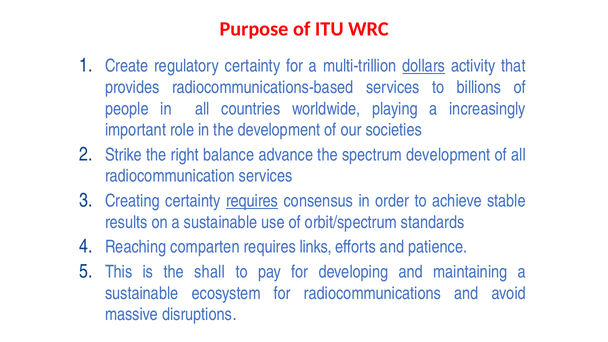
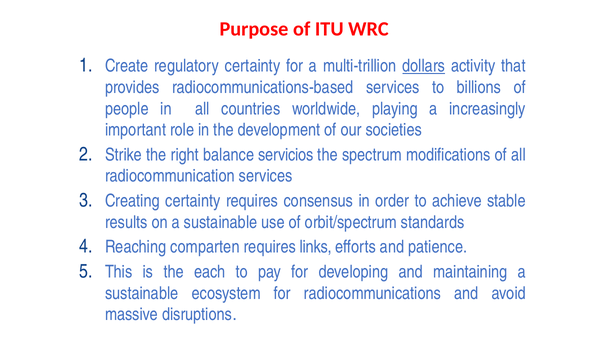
advance: advance -> servicios
spectrum development: development -> modifications
requires at (252, 201) underline: present -> none
shall: shall -> each
